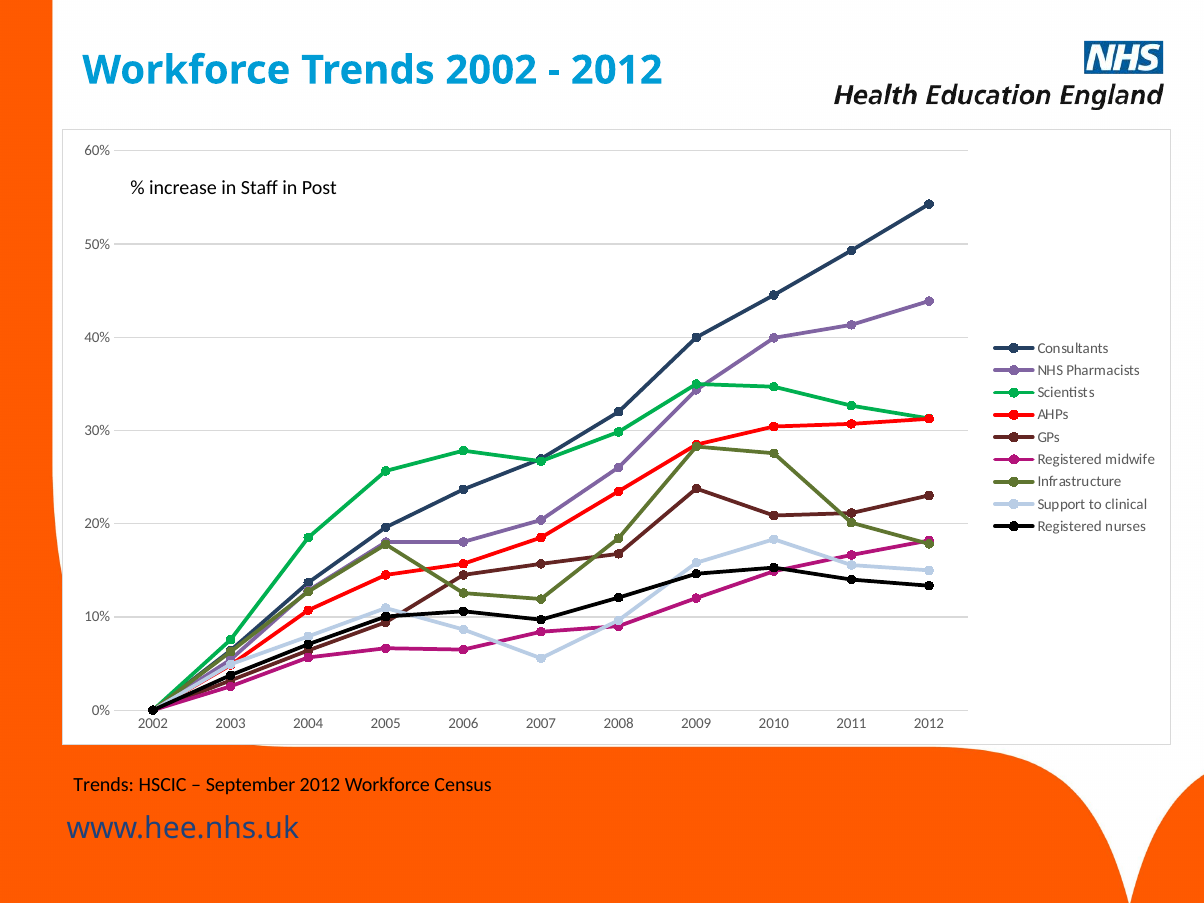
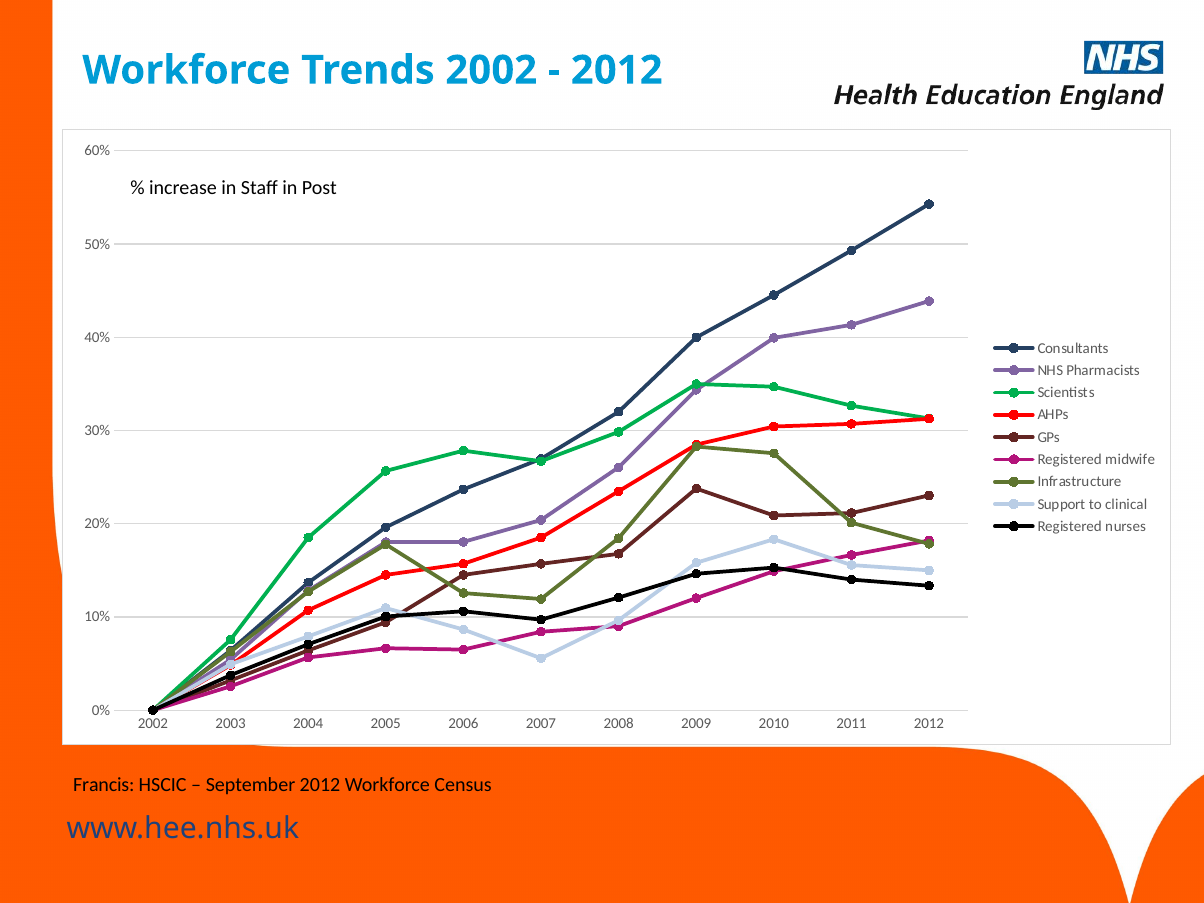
Trends at (104, 785): Trends -> Francis
